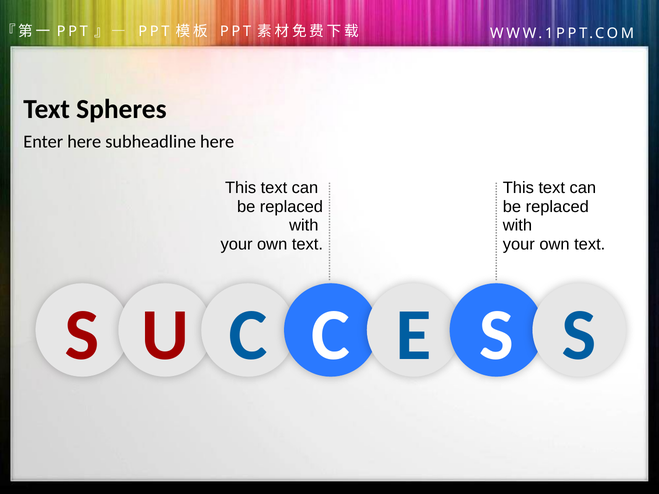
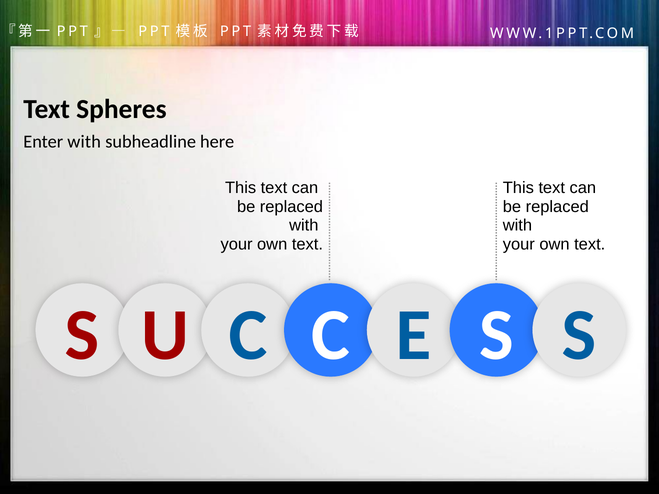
Enter here: here -> with
